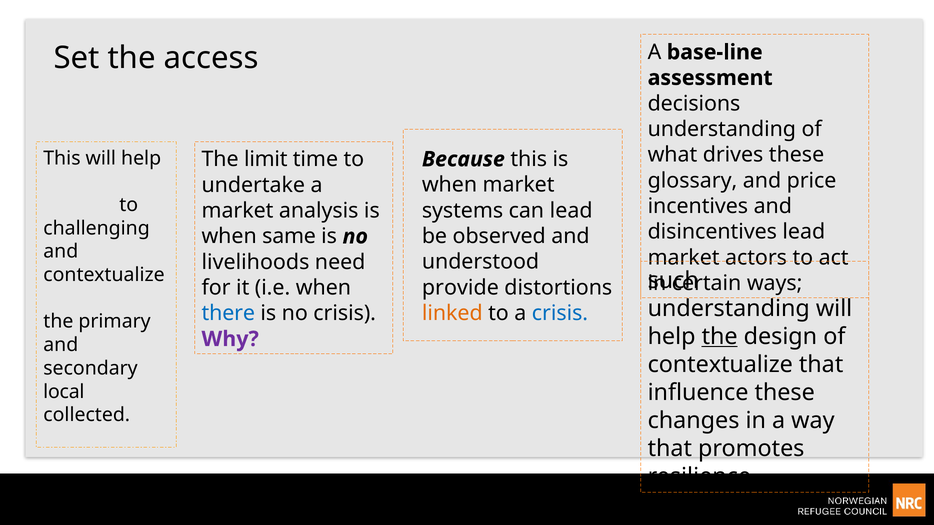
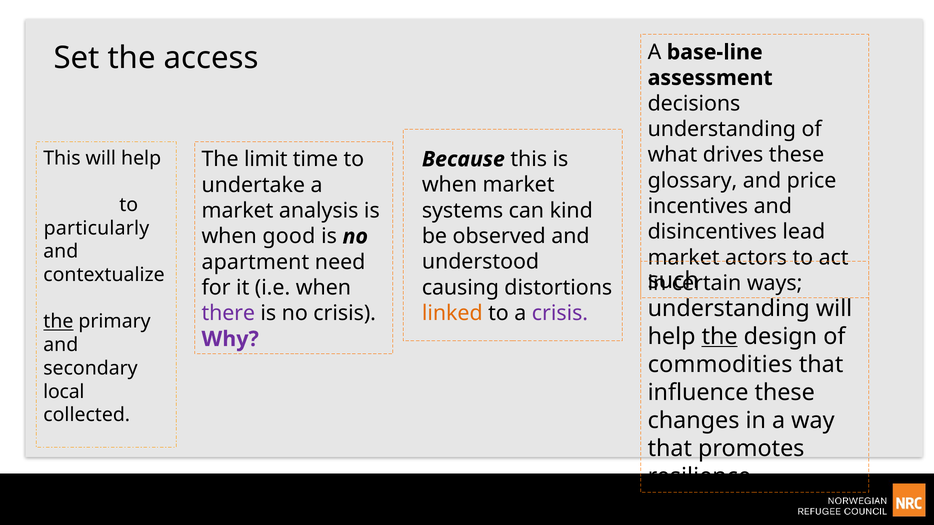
can lead: lead -> kind
challenging: challenging -> particularly
same: same -> good
livelihoods: livelihoods -> apartment
provide: provide -> causing
crisis at (560, 313) colour: blue -> purple
there colour: blue -> purple
the at (58, 322) underline: none -> present
contextualize at (720, 365): contextualize -> commodities
